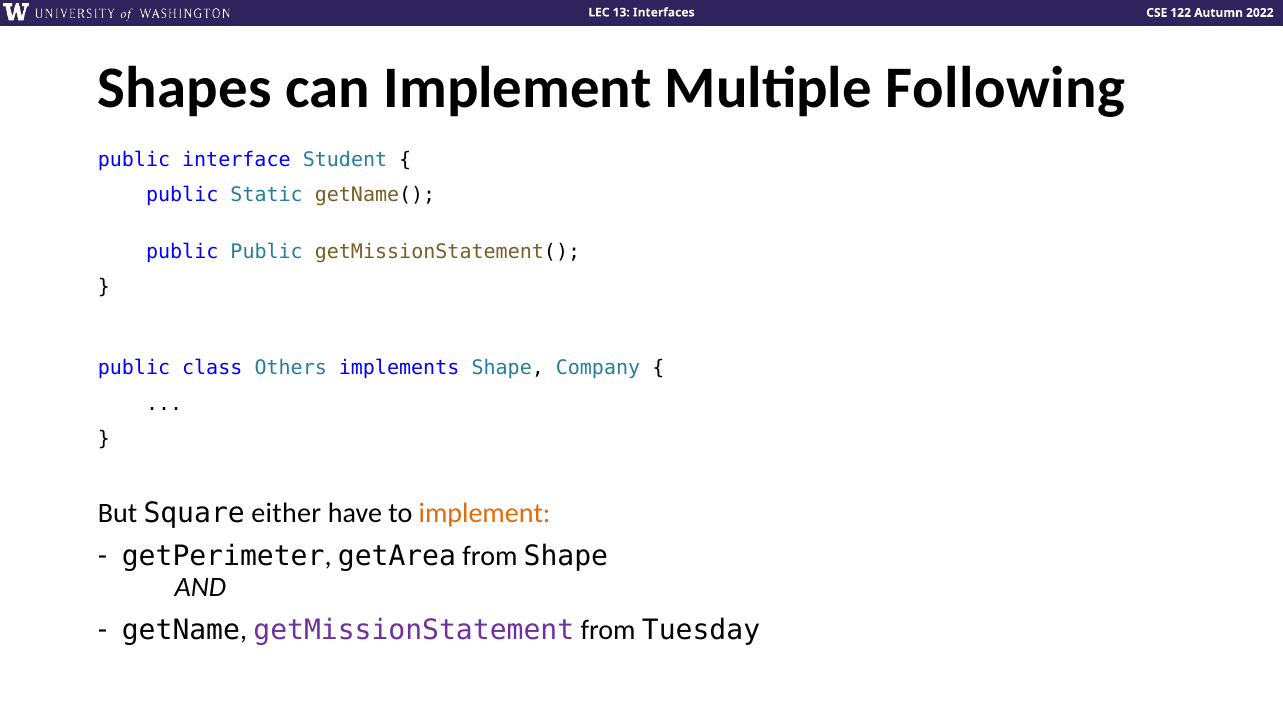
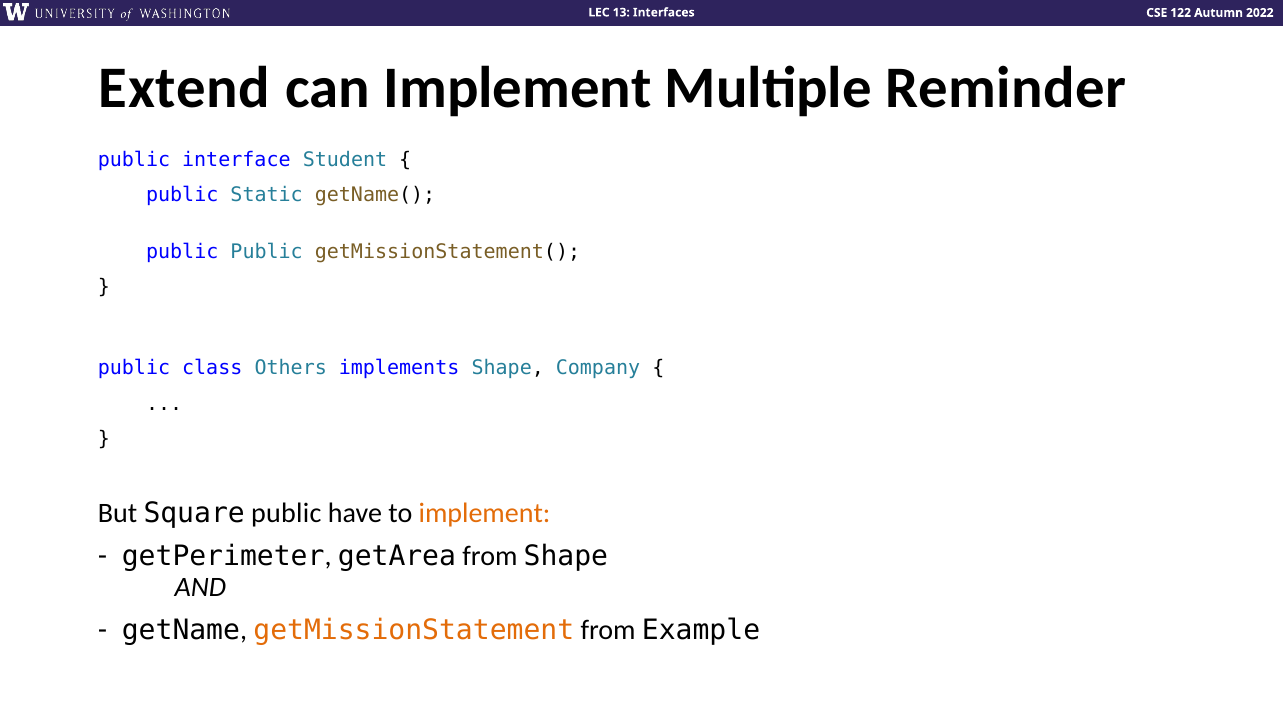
Shapes: Shapes -> Extend
Following: Following -> Reminder
Square either: either -> public
getMissionStatement colour: purple -> orange
Tuesday: Tuesday -> Example
